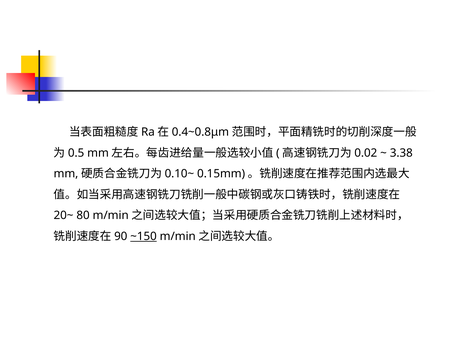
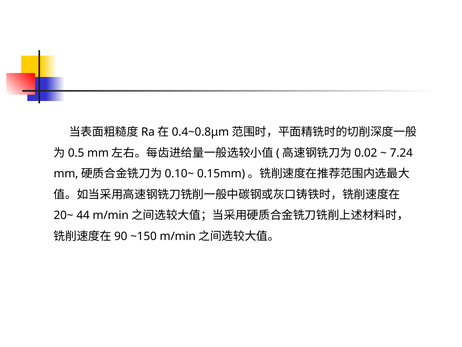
3.38: 3.38 -> 7.24
80: 80 -> 44
~150 underline: present -> none
